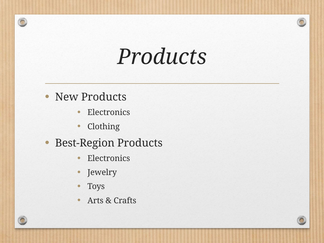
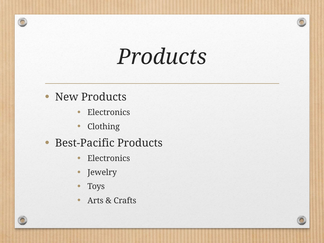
Best-Region: Best-Region -> Best-Pacific
